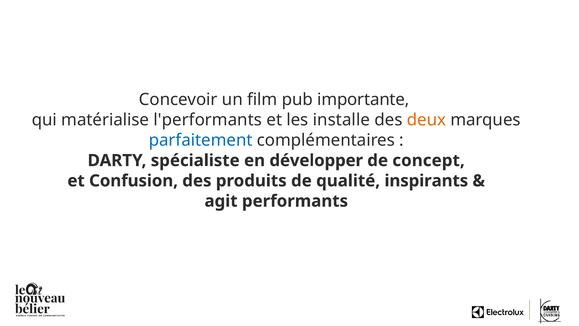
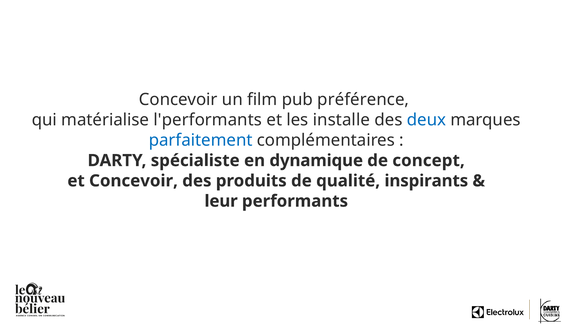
importante: importante -> préférence
deux colour: orange -> blue
développer: développer -> dynamique
et Confusion: Confusion -> Concevoir
agit: agit -> leur
